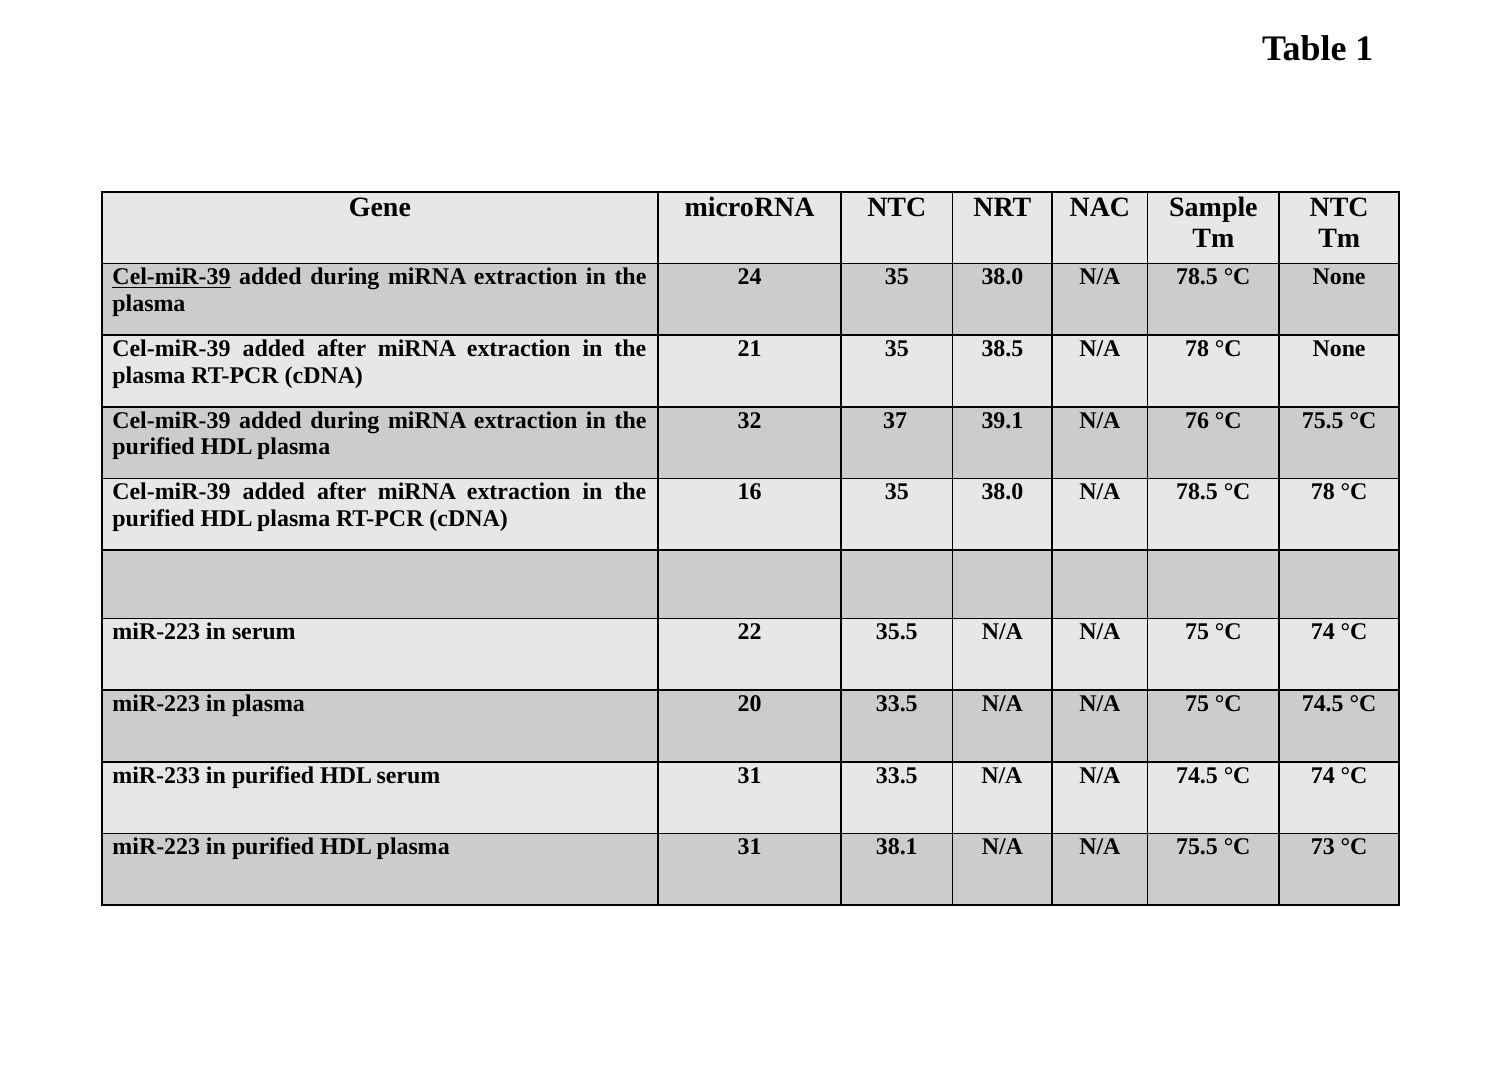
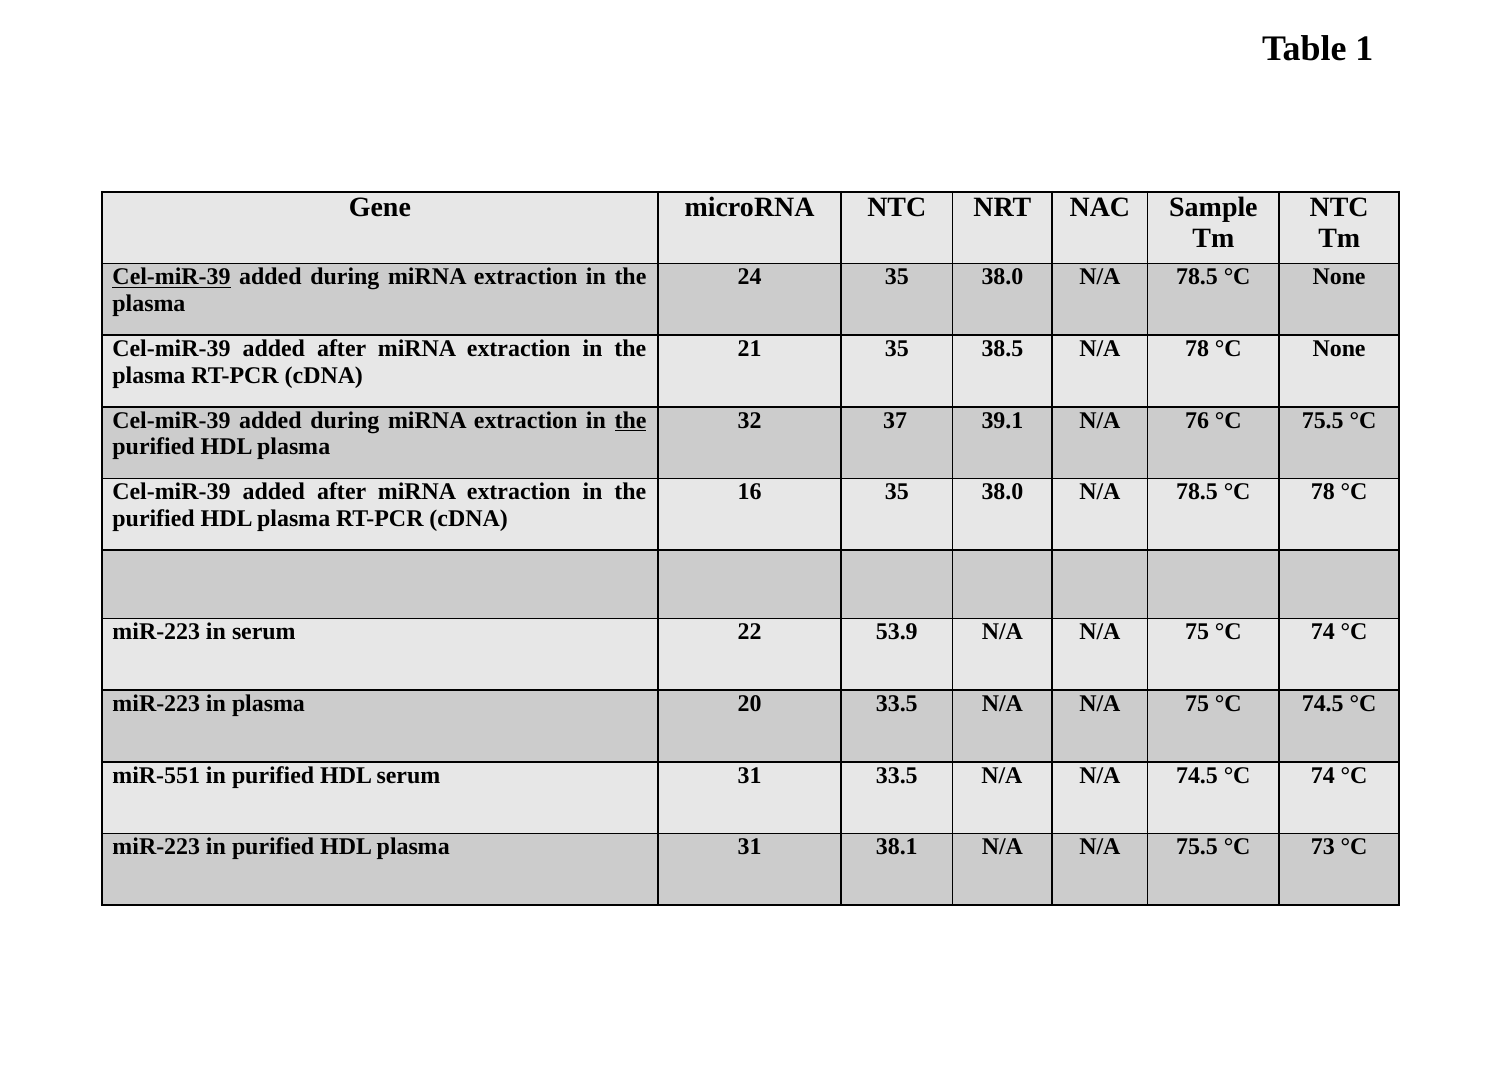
the at (631, 420) underline: none -> present
35.5: 35.5 -> 53.9
miR-233: miR-233 -> miR-551
